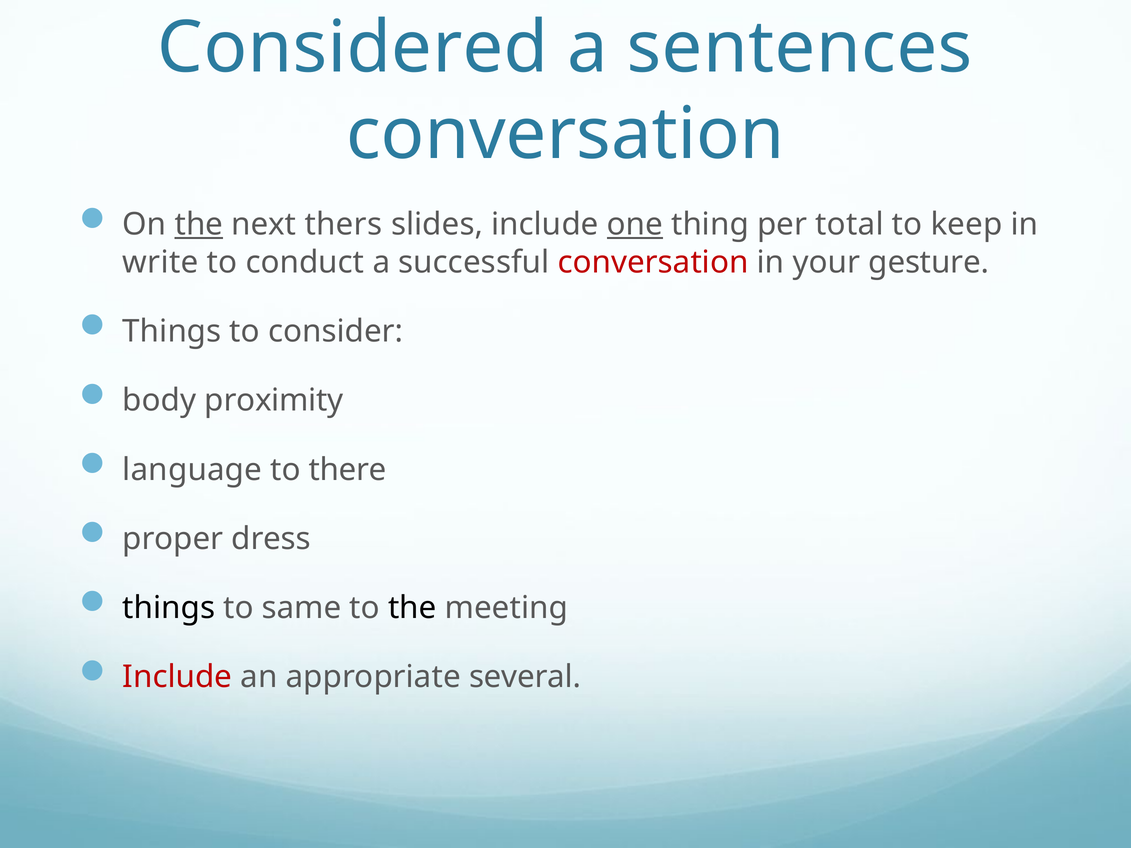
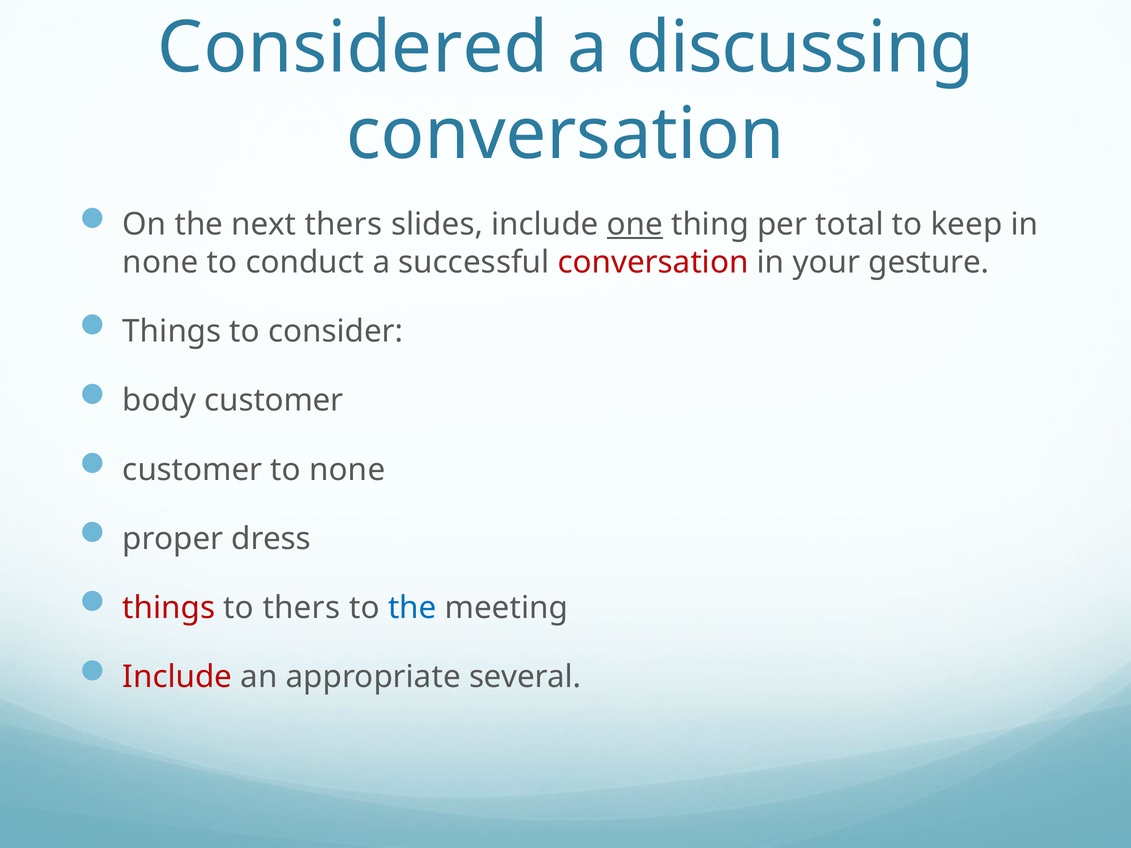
sentences: sentences -> discussing
the at (199, 225) underline: present -> none
write at (160, 262): write -> none
body proximity: proximity -> customer
language at (192, 470): language -> customer
to there: there -> none
things at (169, 608) colour: black -> red
to same: same -> thers
the at (412, 608) colour: black -> blue
